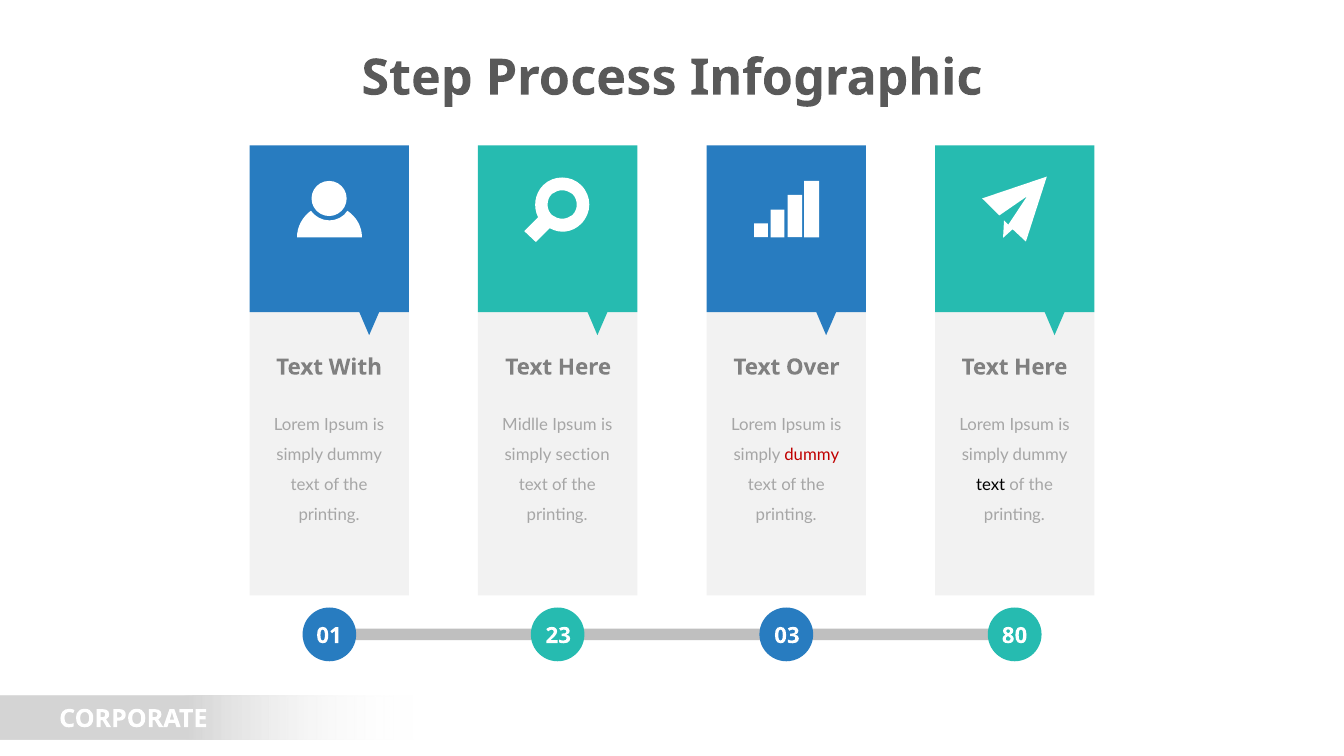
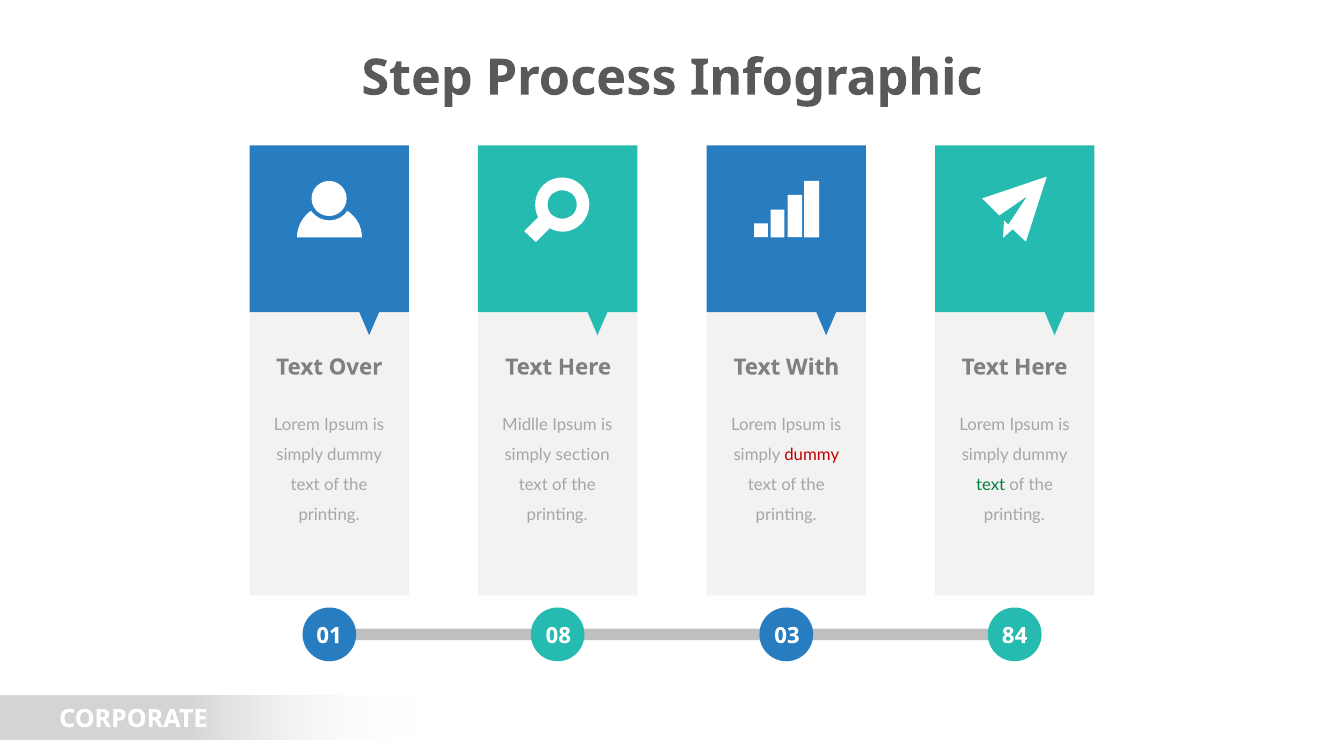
With: With -> Over
Over: Over -> With
text at (991, 485) colour: black -> green
23: 23 -> 08
80: 80 -> 84
